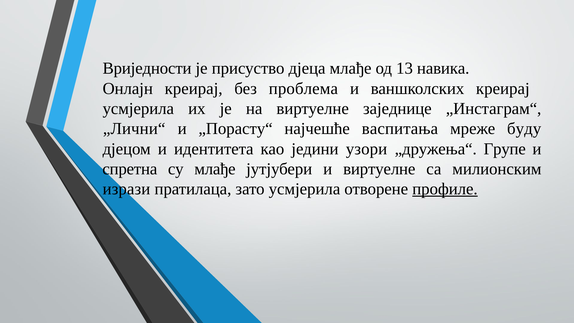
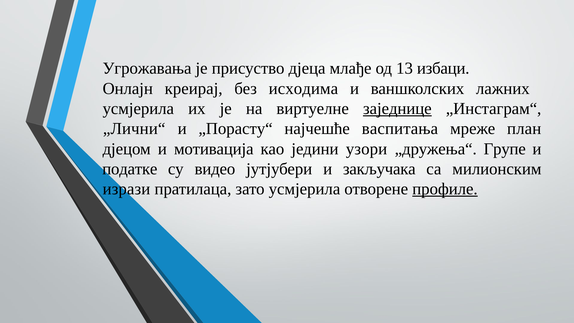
Вриједности: Вриједности -> Угрожавања
навика: навика -> избаци
проблема: проблема -> исходима
ваншколских креирај: креирај -> лажних
заједнице underline: none -> present
буду: буду -> план
идентитета: идентитета -> мотивација
спретна: спретна -> податке
су млађе: млађе -> видео
и виртуелне: виртуелне -> закључака
